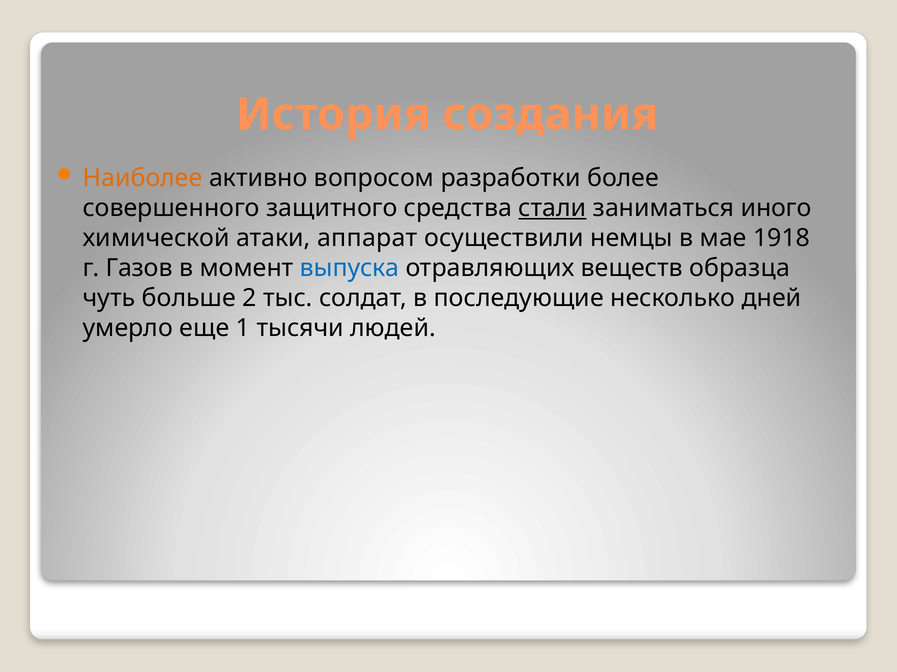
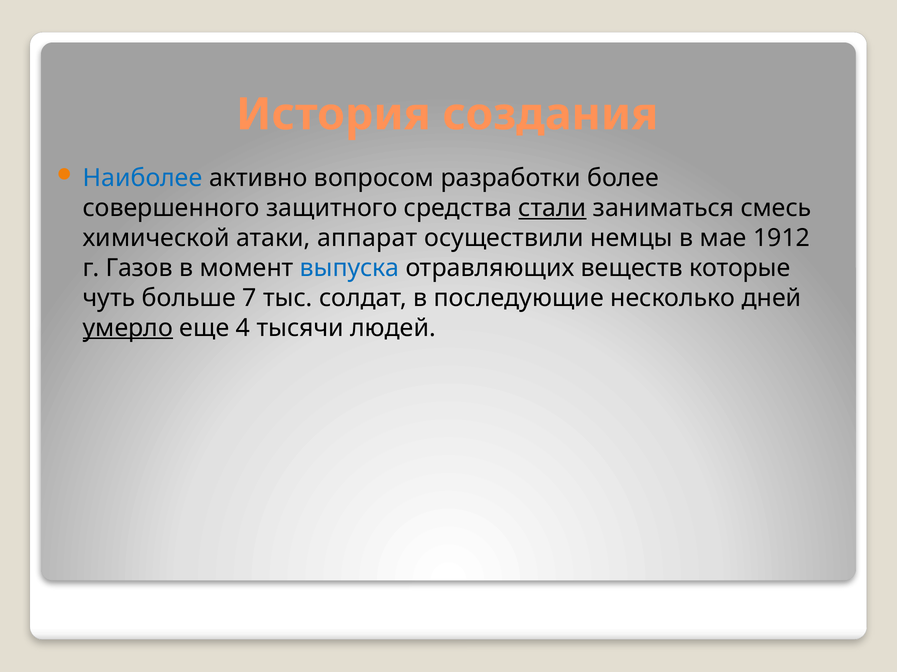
Наиболее colour: orange -> blue
иного: иного -> смесь
1918: 1918 -> 1912
образца: образца -> которые
2: 2 -> 7
умерло underline: none -> present
1: 1 -> 4
